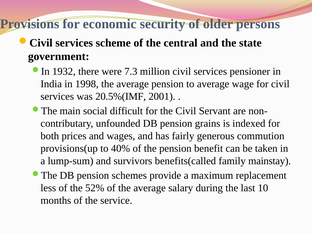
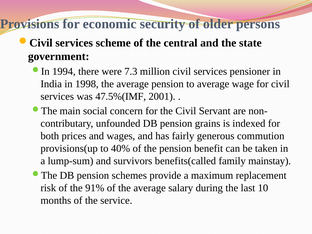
1932: 1932 -> 1994
20.5%(IMF: 20.5%(IMF -> 47.5%(IMF
difficult: difficult -> concern
less: less -> risk
52%: 52% -> 91%
